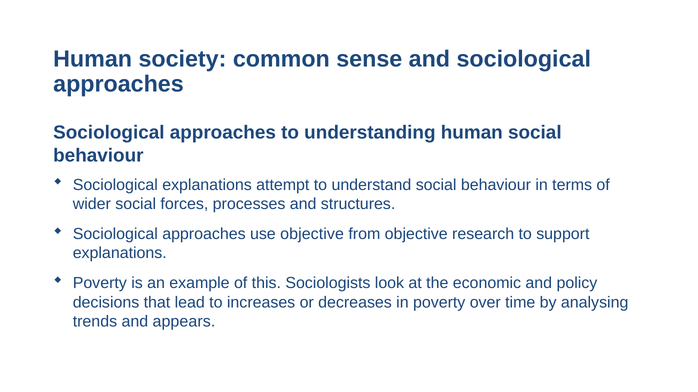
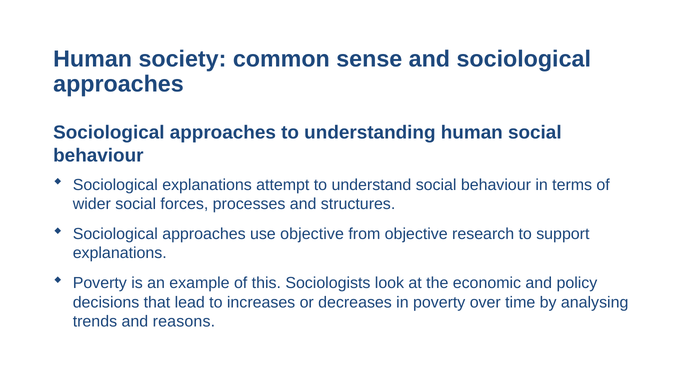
appears: appears -> reasons
